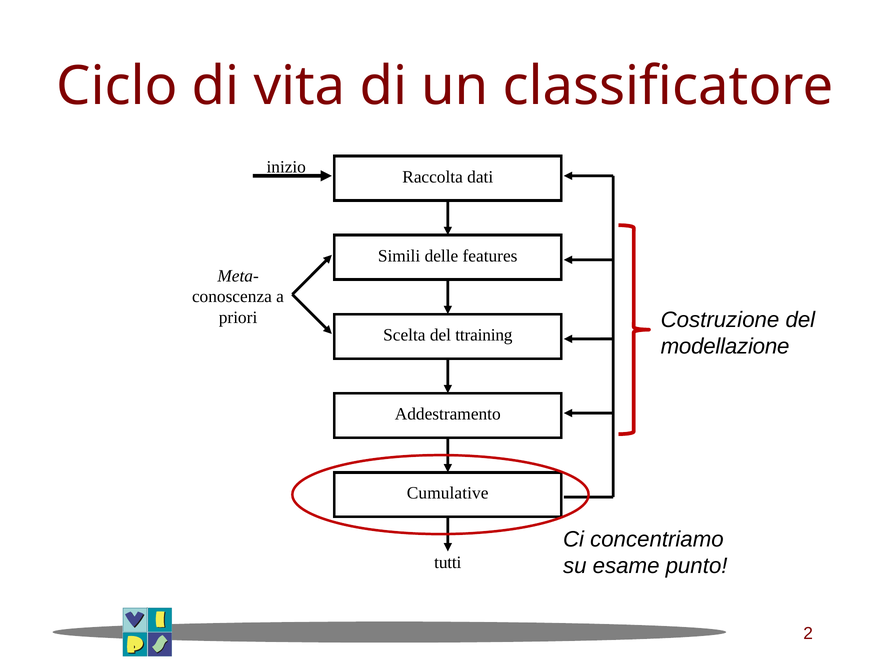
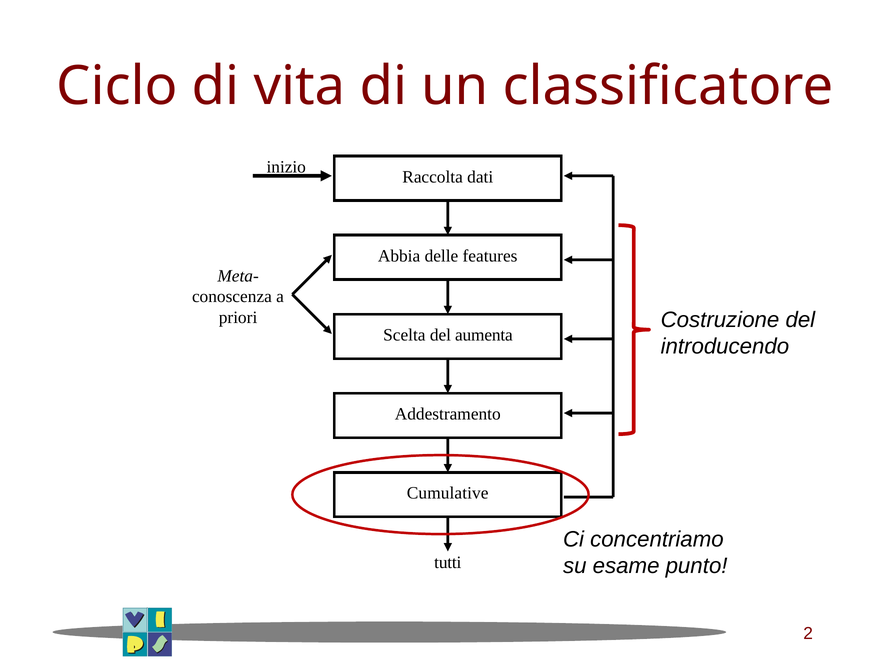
Simili: Simili -> Abbia
ttraining: ttraining -> aumenta
modellazione: modellazione -> introducendo
